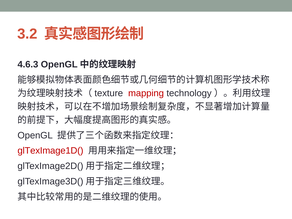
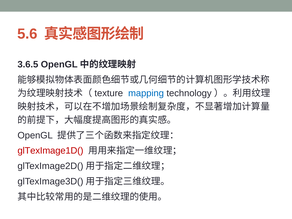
3.2: 3.2 -> 5.6
4.6.3: 4.6.3 -> 3.6.5
mapping colour: red -> blue
